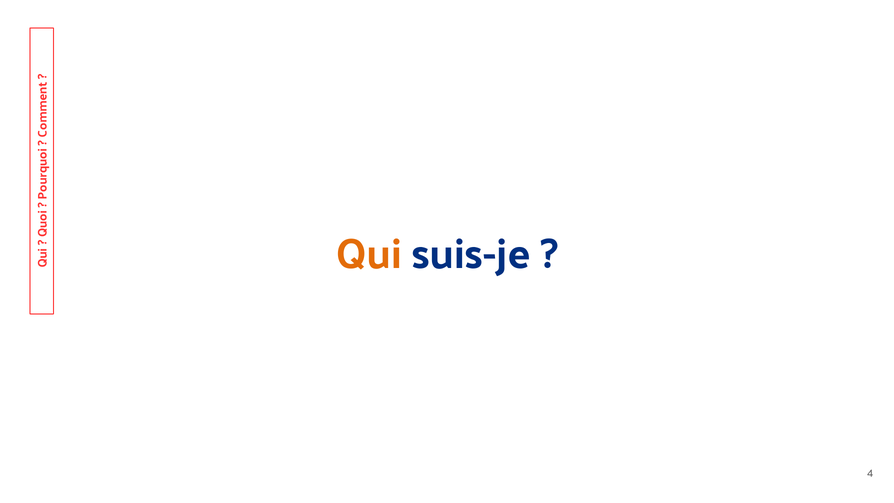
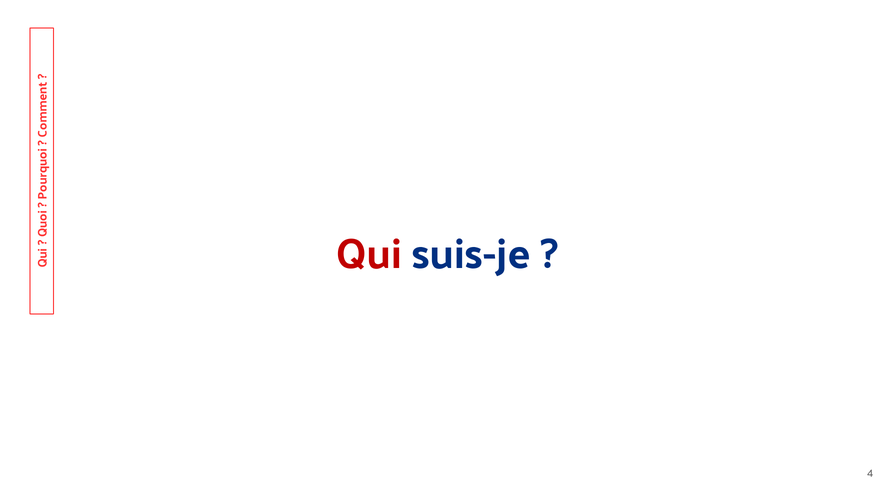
Qui colour: orange -> red
